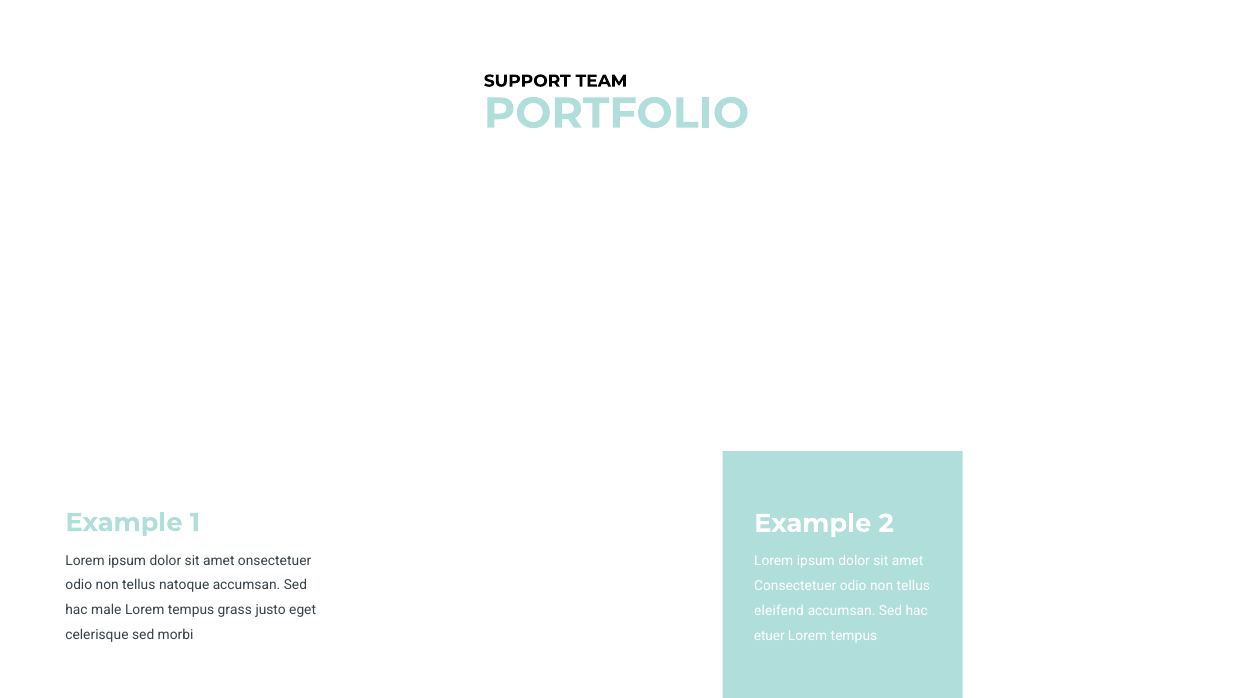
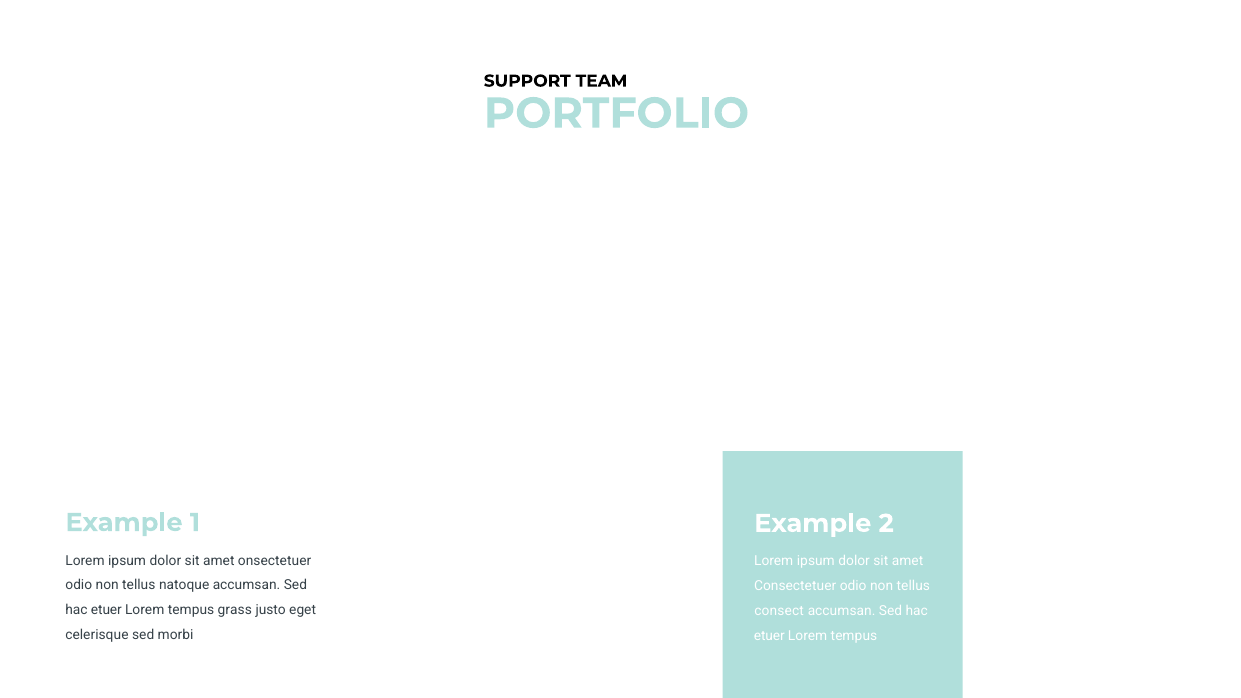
male at (106, 610): male -> etuer
eleifend: eleifend -> consect
